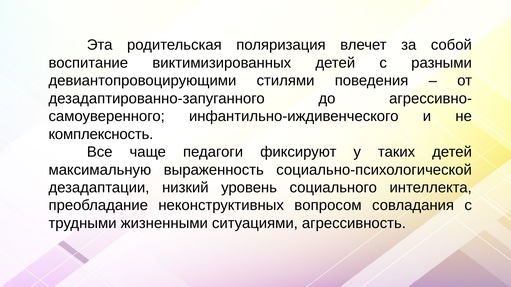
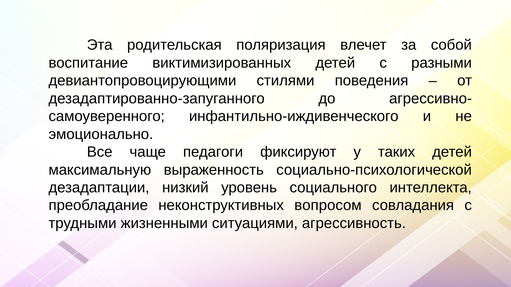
комплексность: комплексность -> эмоционально
